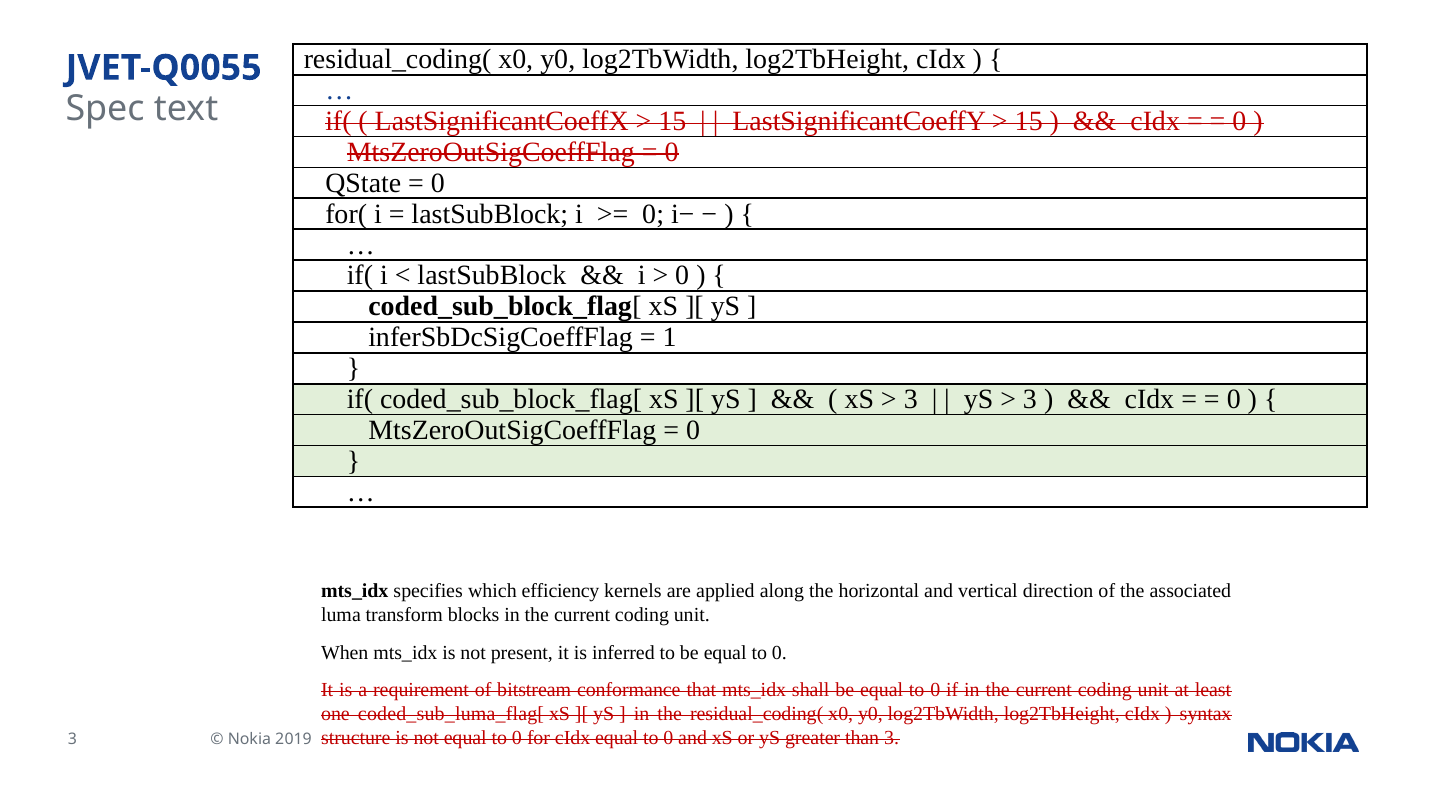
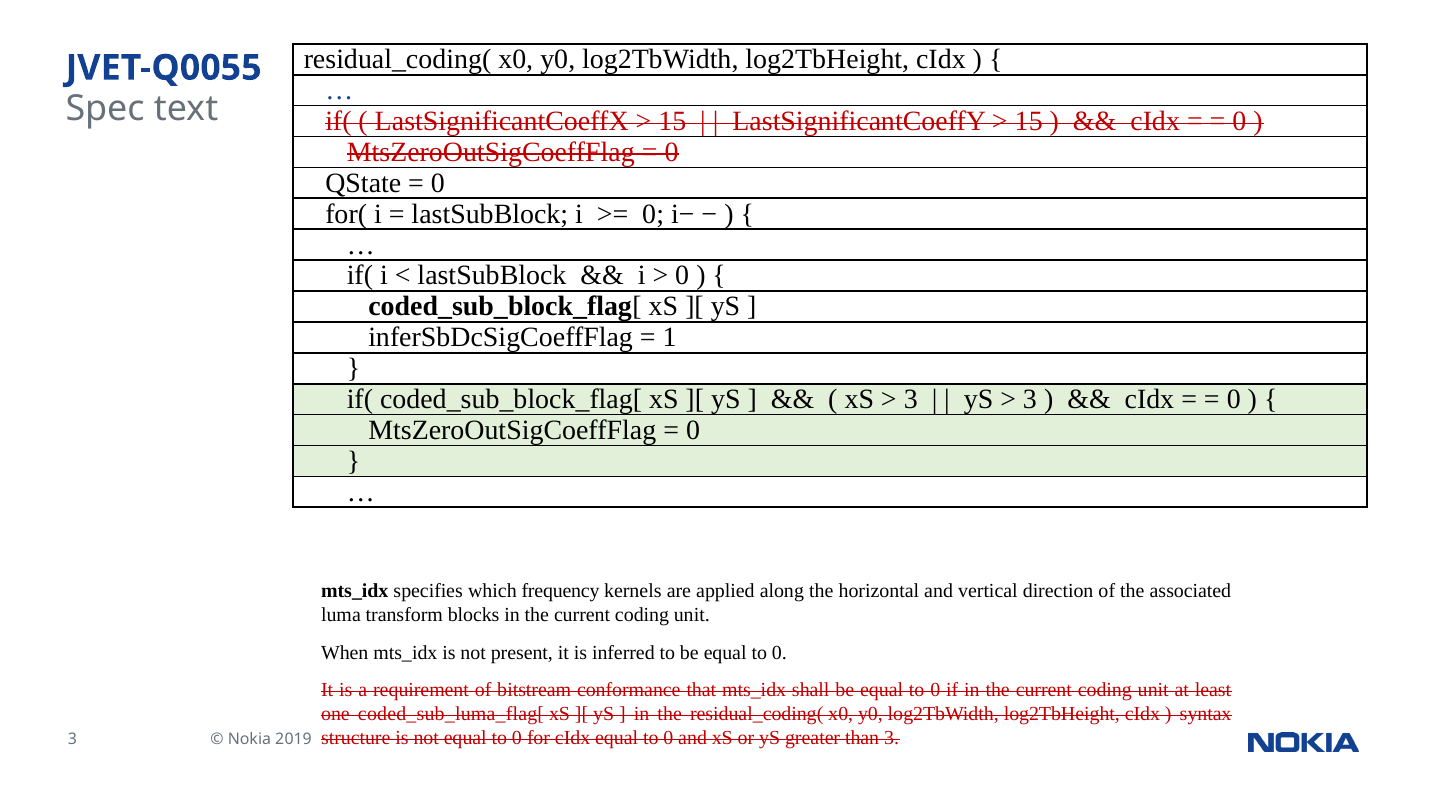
efficiency: efficiency -> frequency
